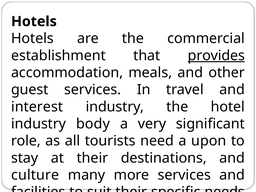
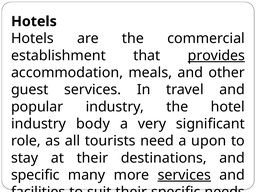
interest: interest -> popular
culture at (35, 175): culture -> specific
services at (184, 175) underline: none -> present
